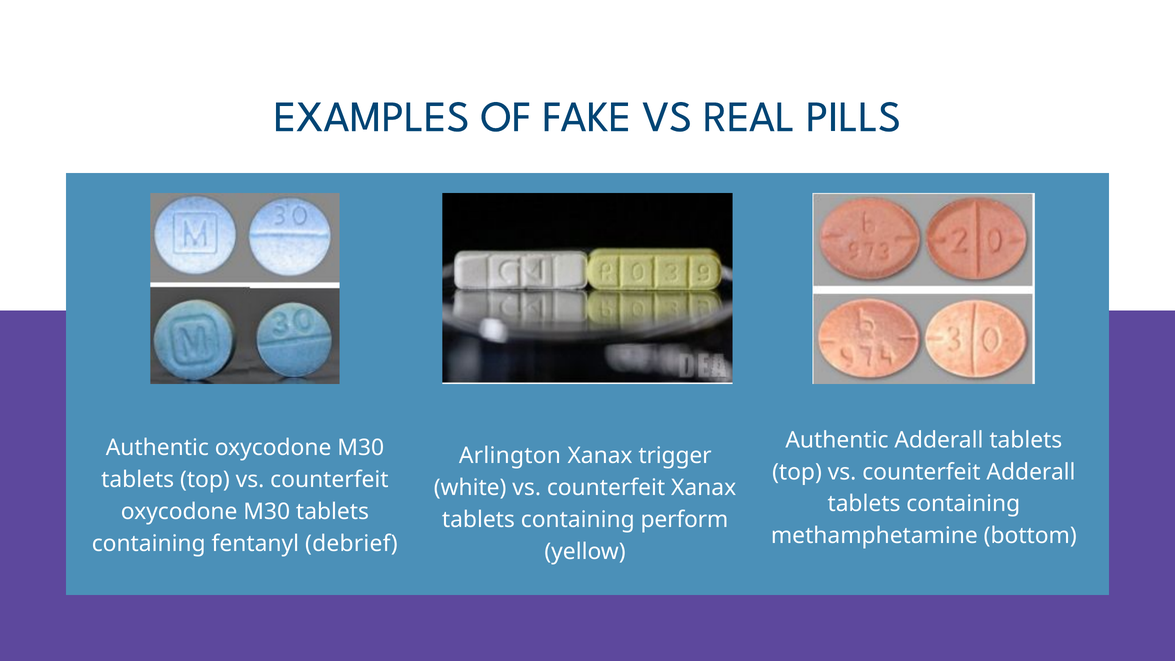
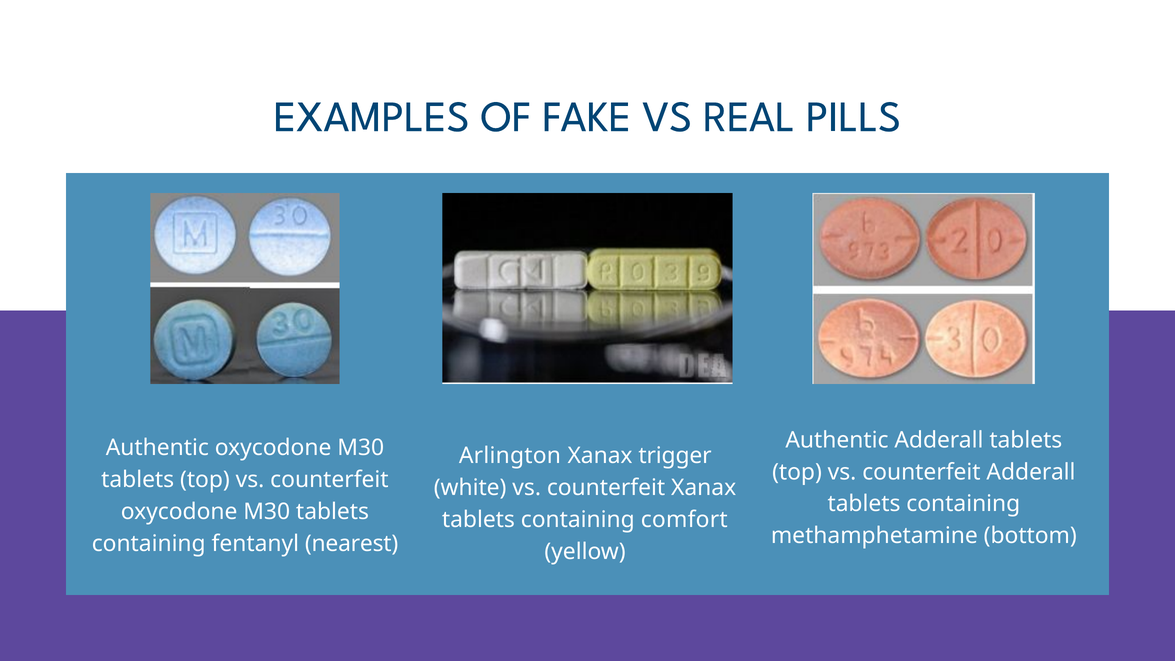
perform: perform -> comfort
debrief: debrief -> nearest
